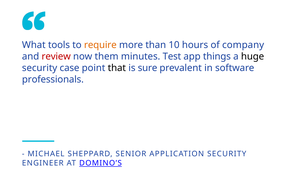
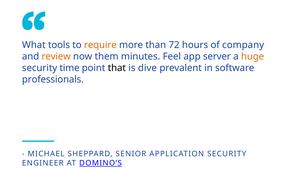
10: 10 -> 72
review colour: red -> orange
Test: Test -> Feel
things: things -> server
huge colour: black -> orange
case: case -> time
sure: sure -> dive
